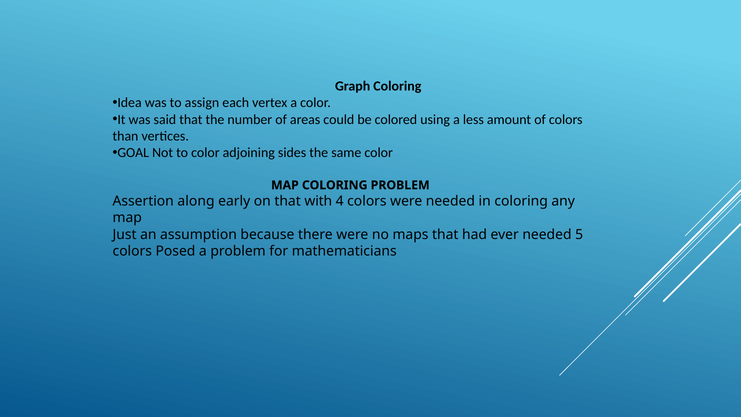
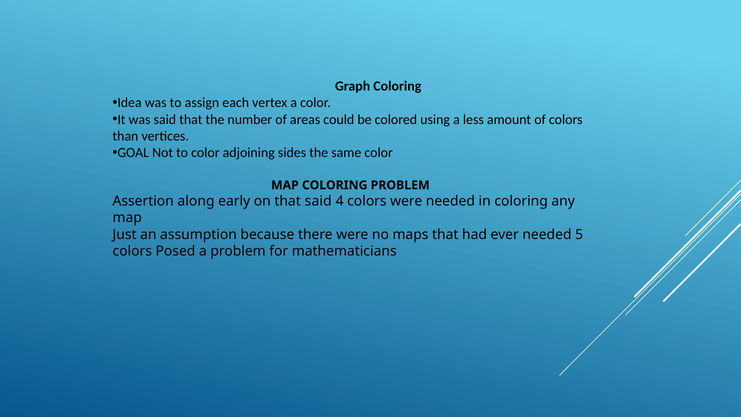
that with: with -> said
